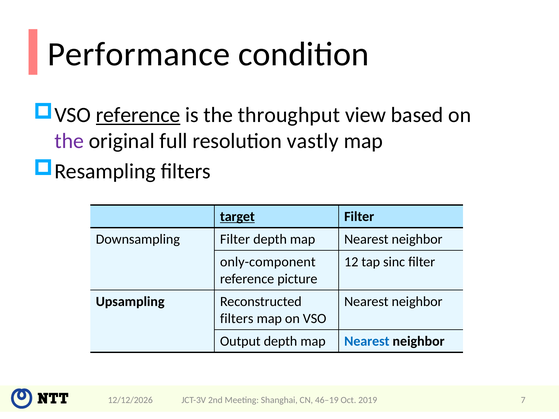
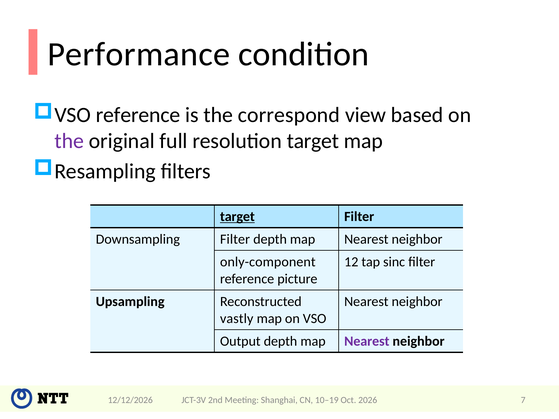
reference at (138, 115) underline: present -> none
throughput: throughput -> correspond
resolution vastly: vastly -> target
filters at (237, 319): filters -> vastly
Nearest at (367, 342) colour: blue -> purple
46–19: 46–19 -> 10–19
2019: 2019 -> 2026
